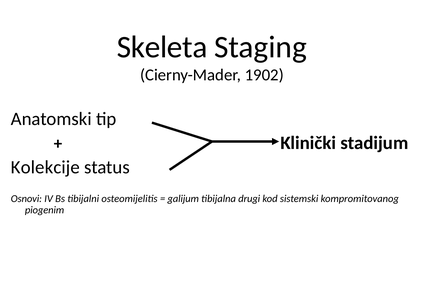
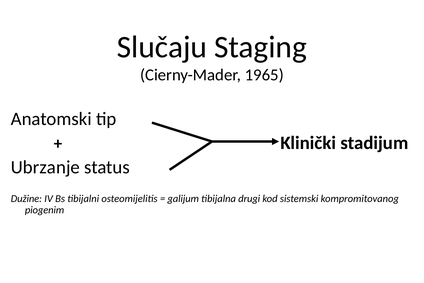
Skeleta: Skeleta -> Slučaju
1902: 1902 -> 1965
Kolekcije: Kolekcije -> Ubrzanje
Osnovi: Osnovi -> Dužine
